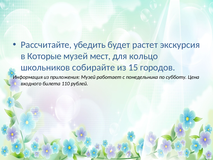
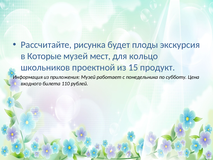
убедить: убедить -> рисунка
растет: растет -> плоды
собирайте: собирайте -> проектной
городов: городов -> продукт
